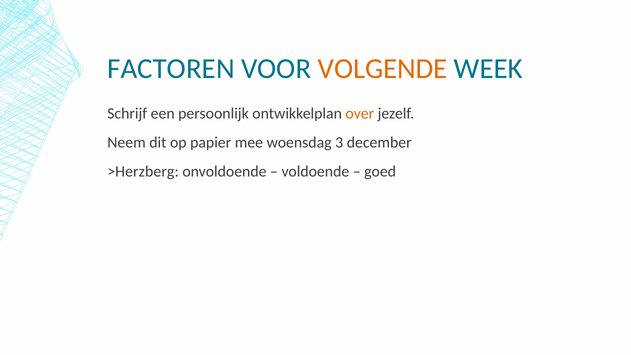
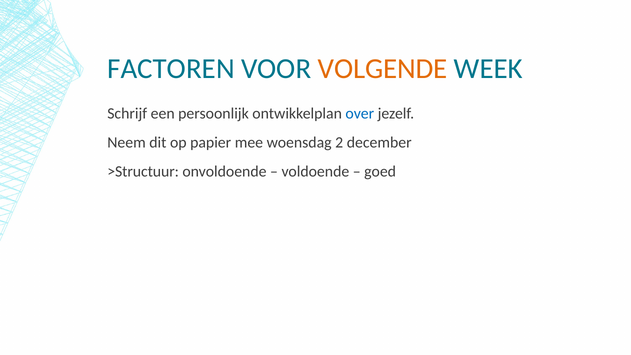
over colour: orange -> blue
3: 3 -> 2
>Herzberg: >Herzberg -> >Structuur
